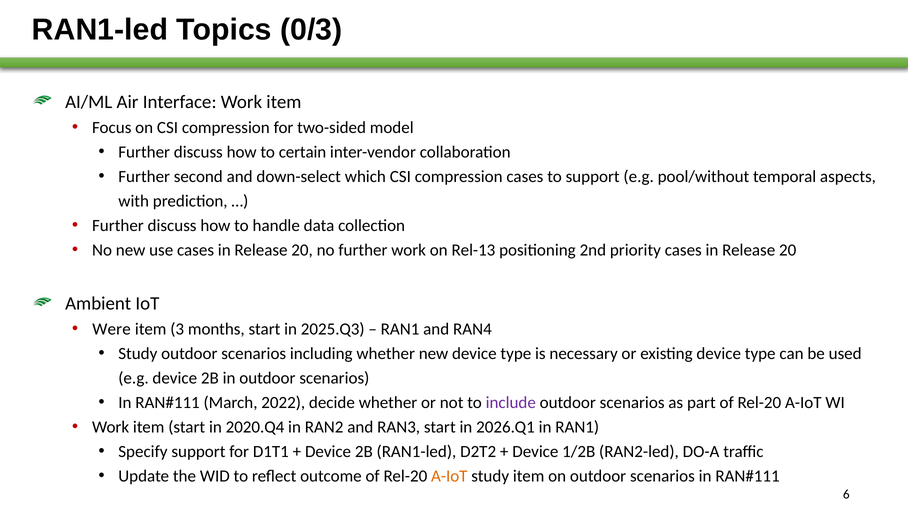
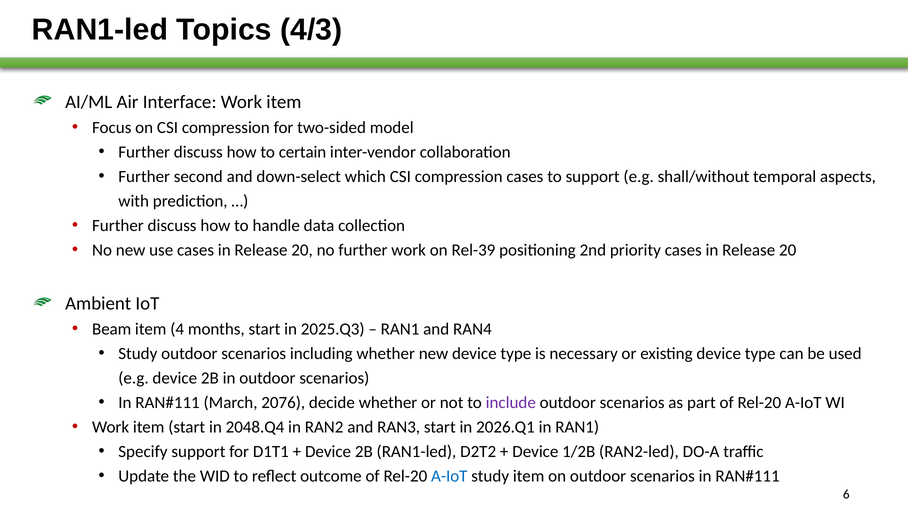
0/3: 0/3 -> 4/3
pool/without: pool/without -> shall/without
Rel-13: Rel-13 -> Rel-39
Were: Were -> Beam
3: 3 -> 4
2022: 2022 -> 2076
2020.Q4: 2020.Q4 -> 2048.Q4
A-IoT at (449, 476) colour: orange -> blue
